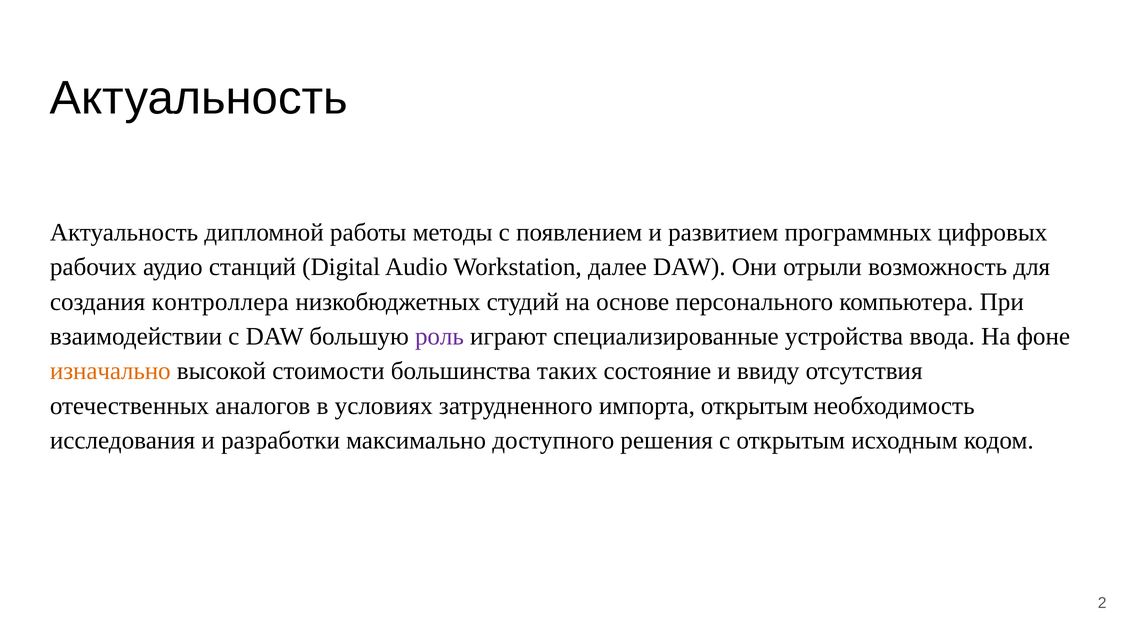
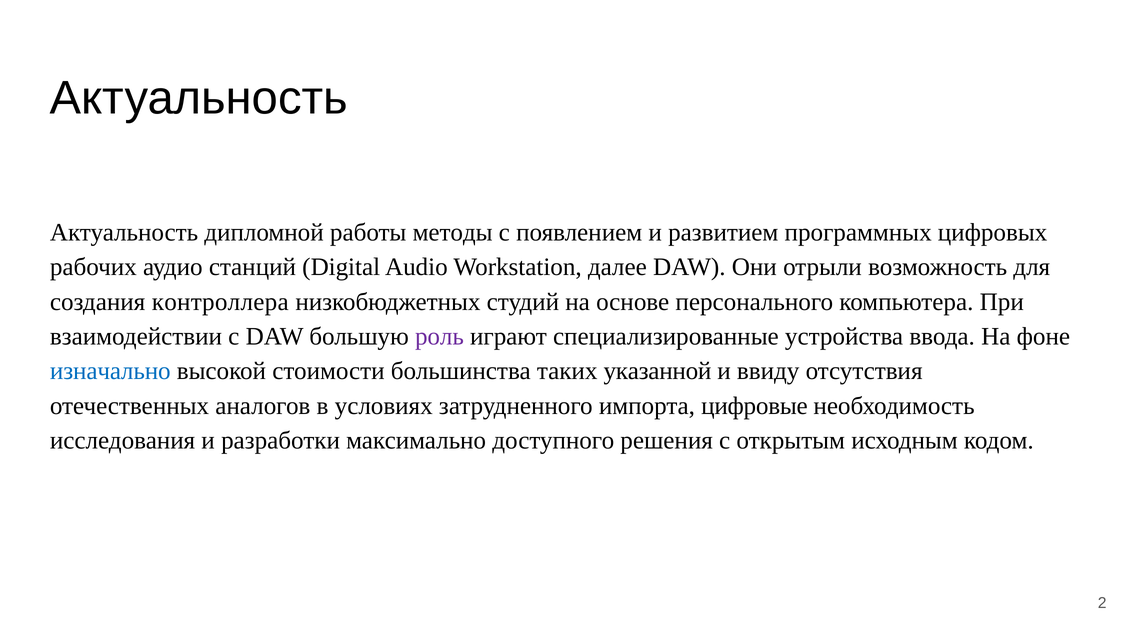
изначально colour: orange -> blue
состояние: состояние -> указанной
импорта открытым: открытым -> цифровые
